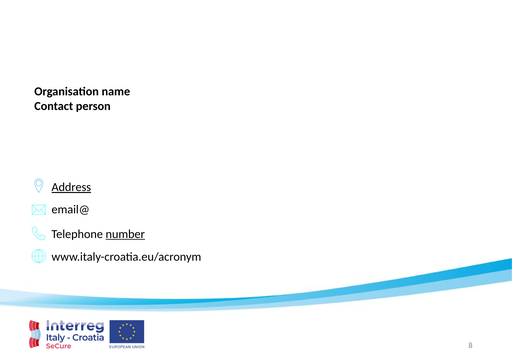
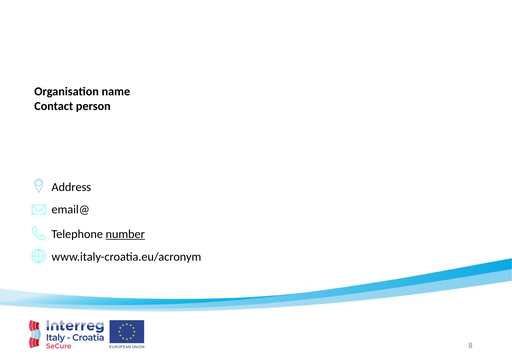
Address underline: present -> none
